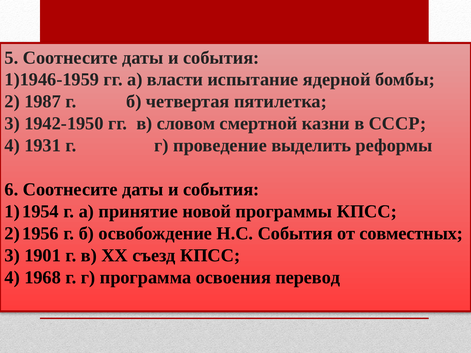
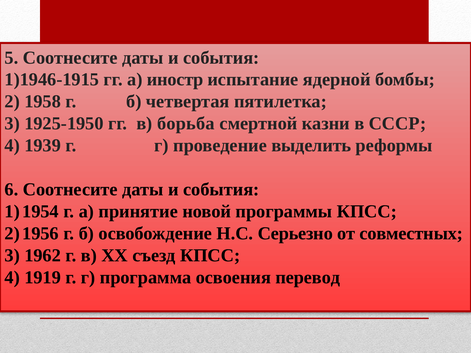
1)1946-1959: 1)1946-1959 -> 1)1946-1915
власти: власти -> иностр
1987: 1987 -> 1958
1942-1950: 1942-1950 -> 1925-1950
словом: словом -> борьба
1931: 1931 -> 1939
Н.С События: События -> Серьезно
1901: 1901 -> 1962
1968: 1968 -> 1919
